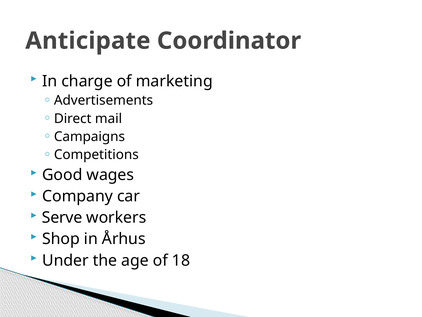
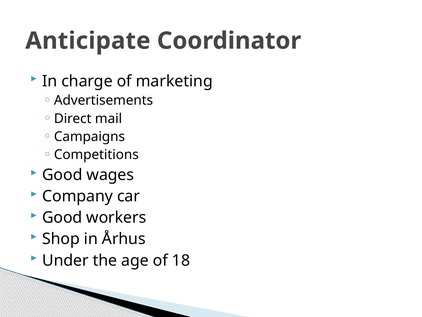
Serve at (62, 217): Serve -> Good
